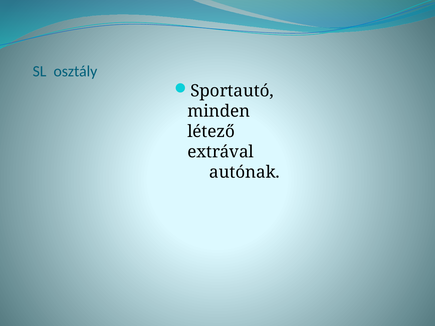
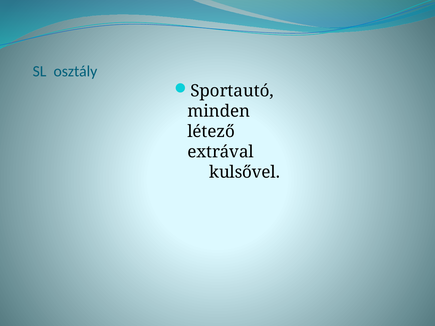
autónak: autónak -> kulsővel
